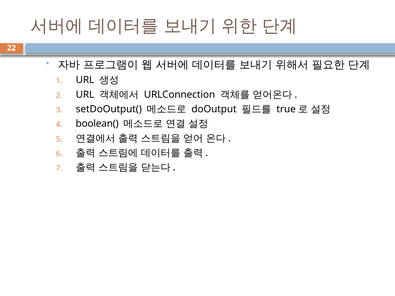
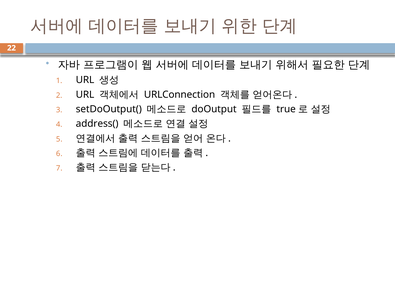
boolean(: boolean( -> address(
